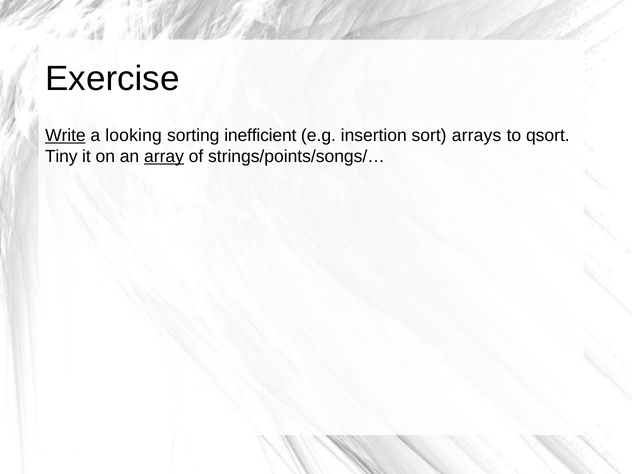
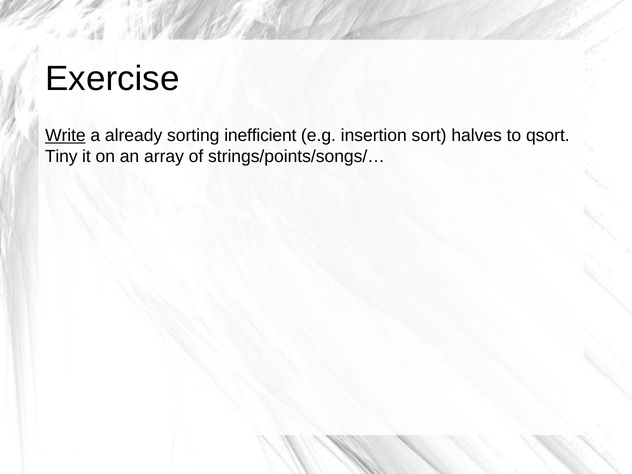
looking: looking -> already
arrays: arrays -> halves
array underline: present -> none
